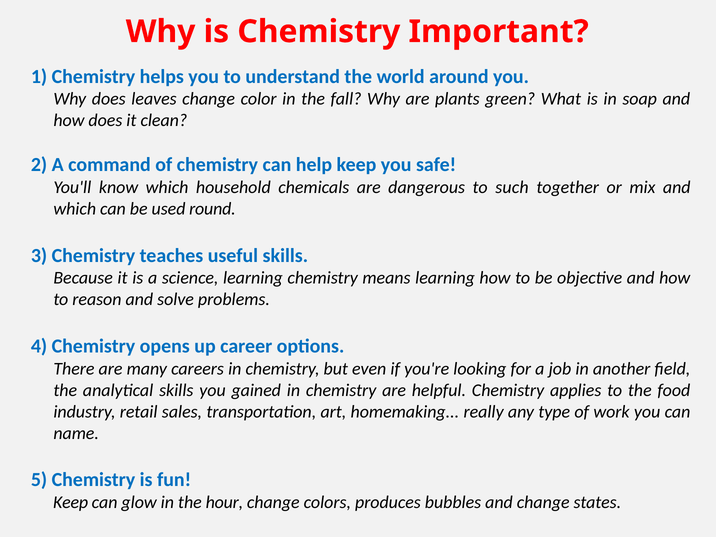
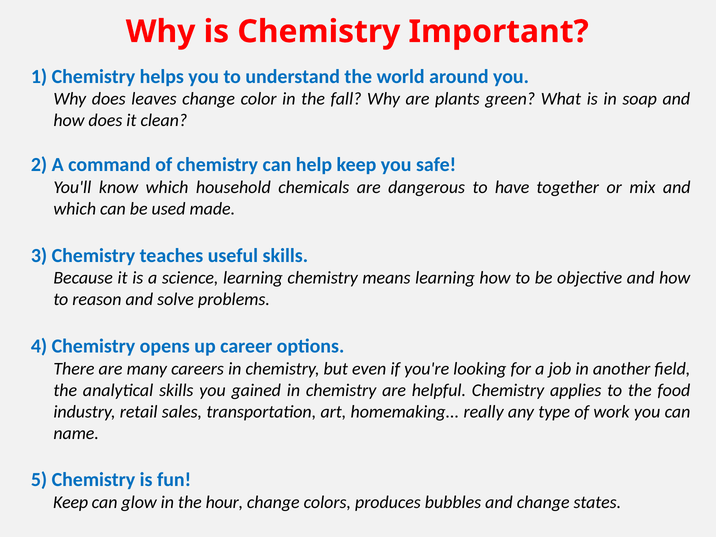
such: such -> have
round: round -> made
